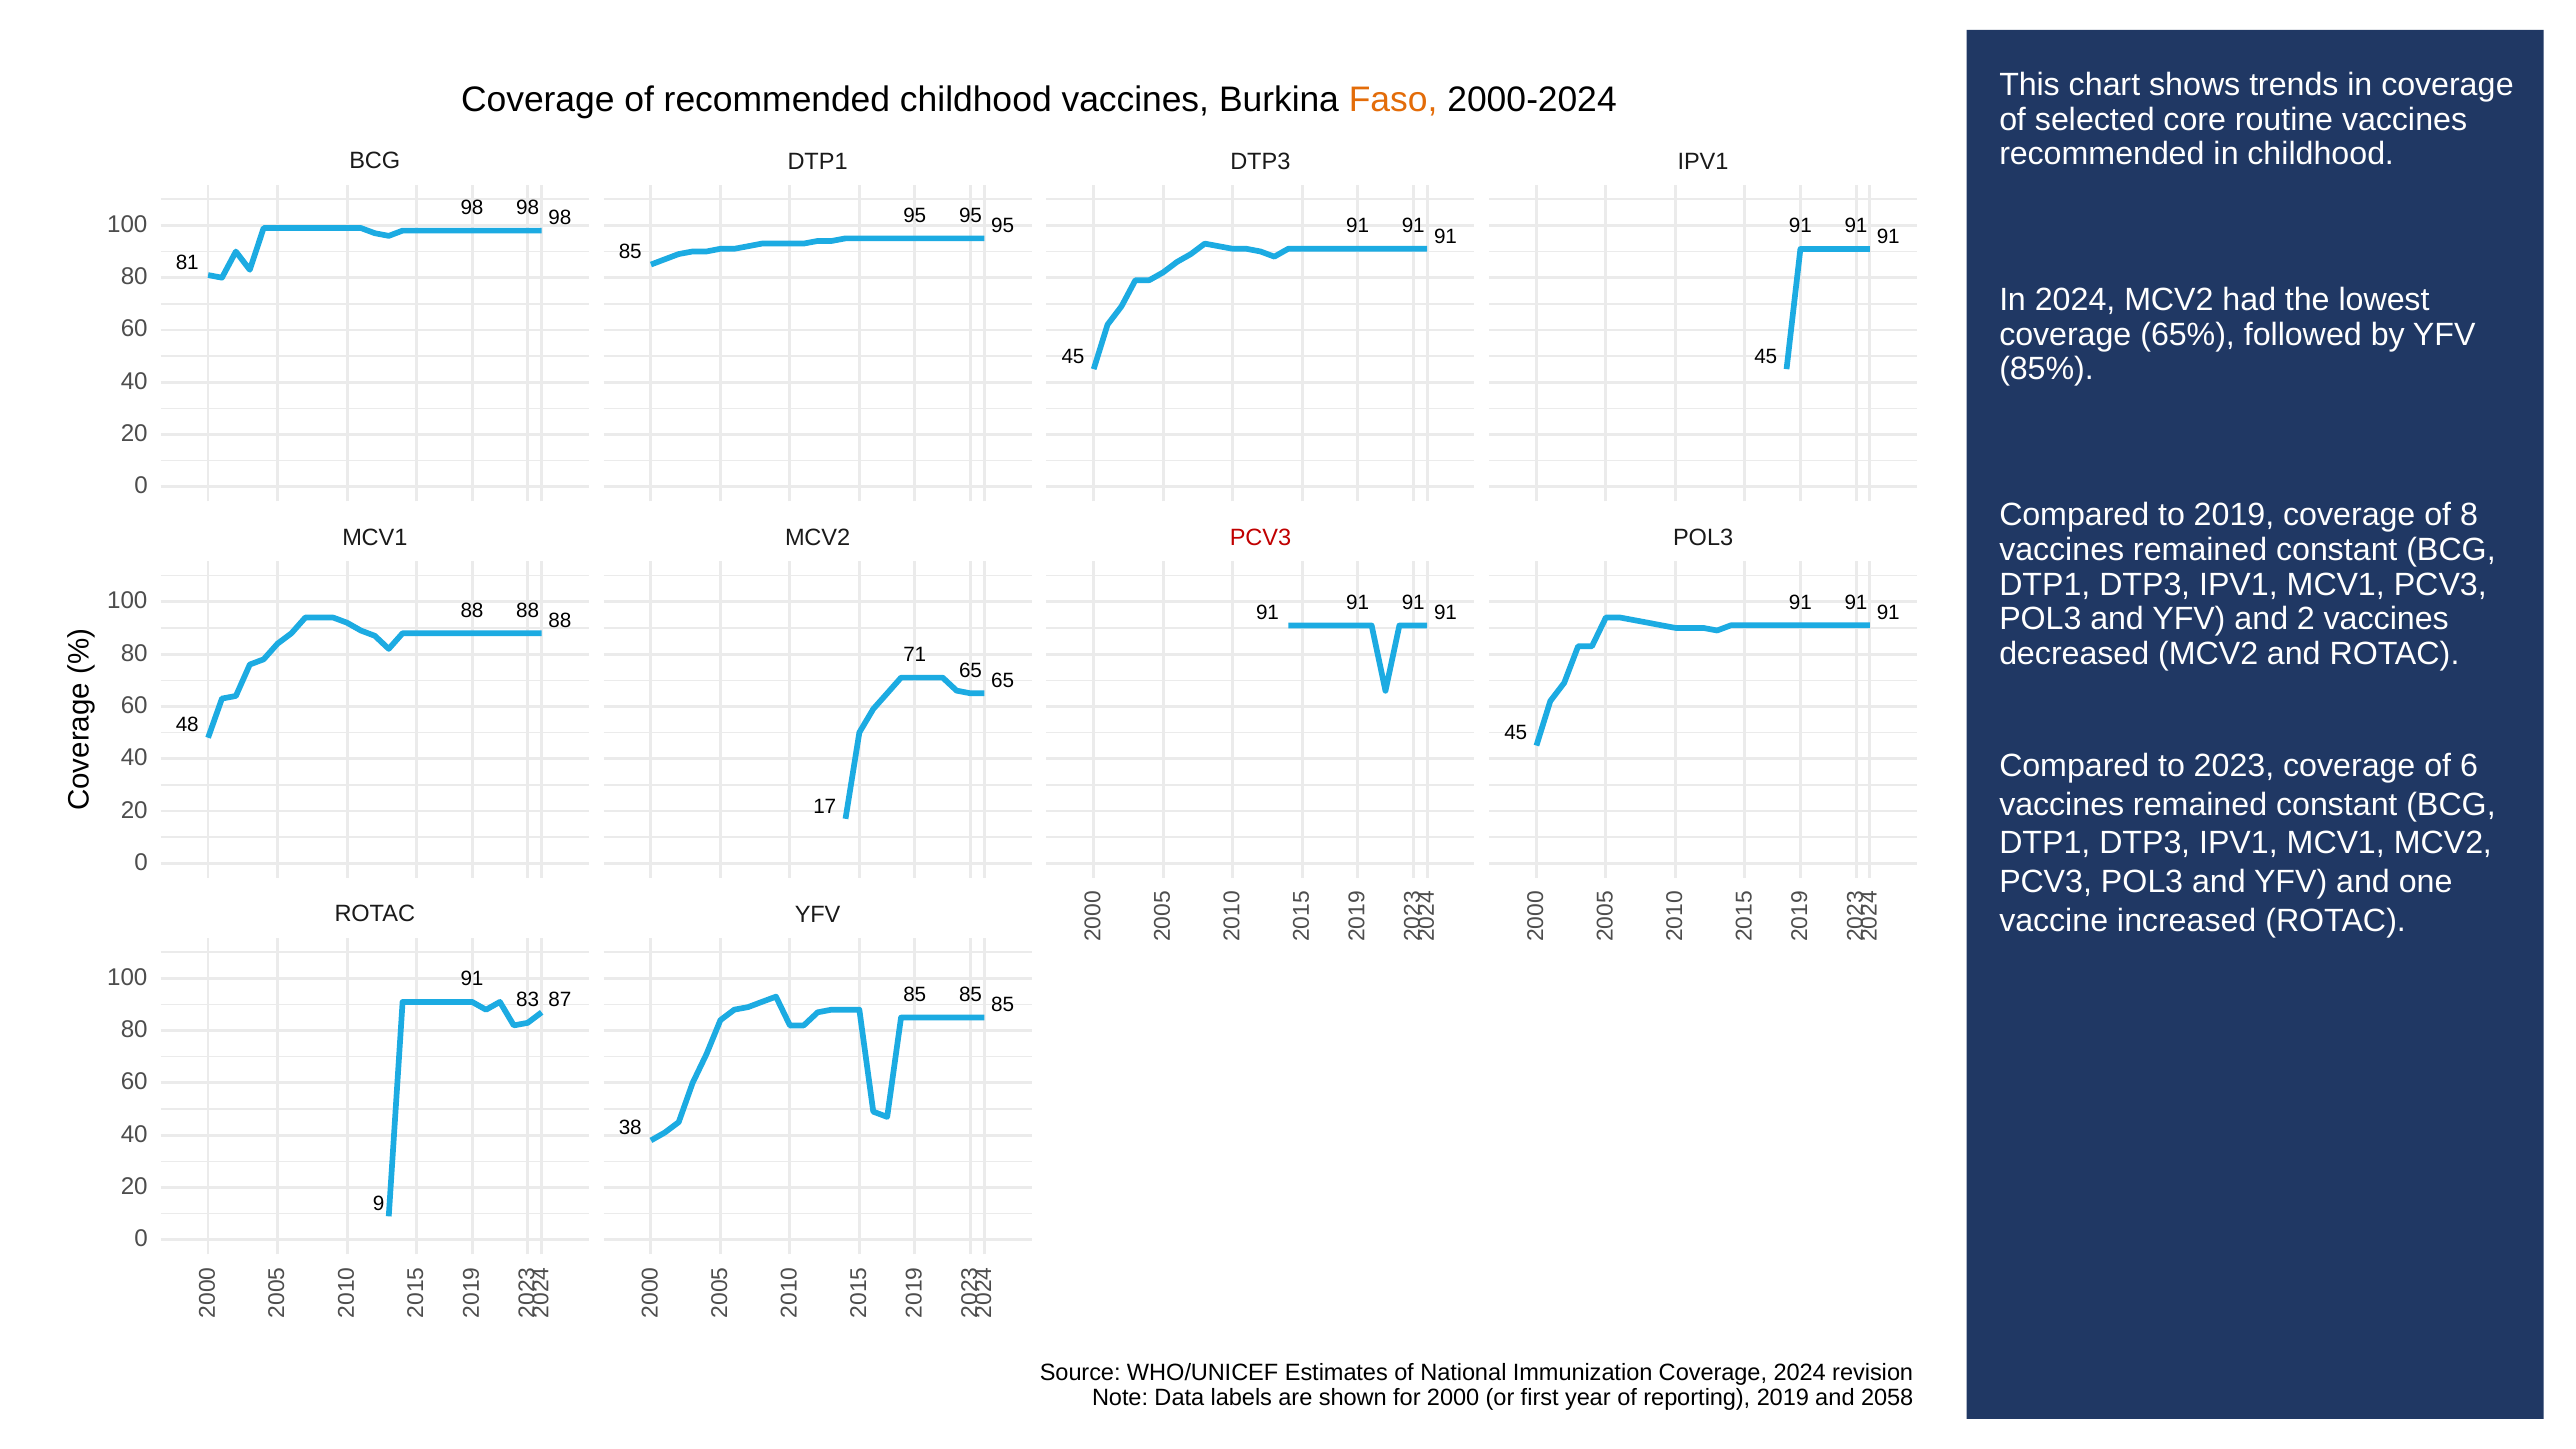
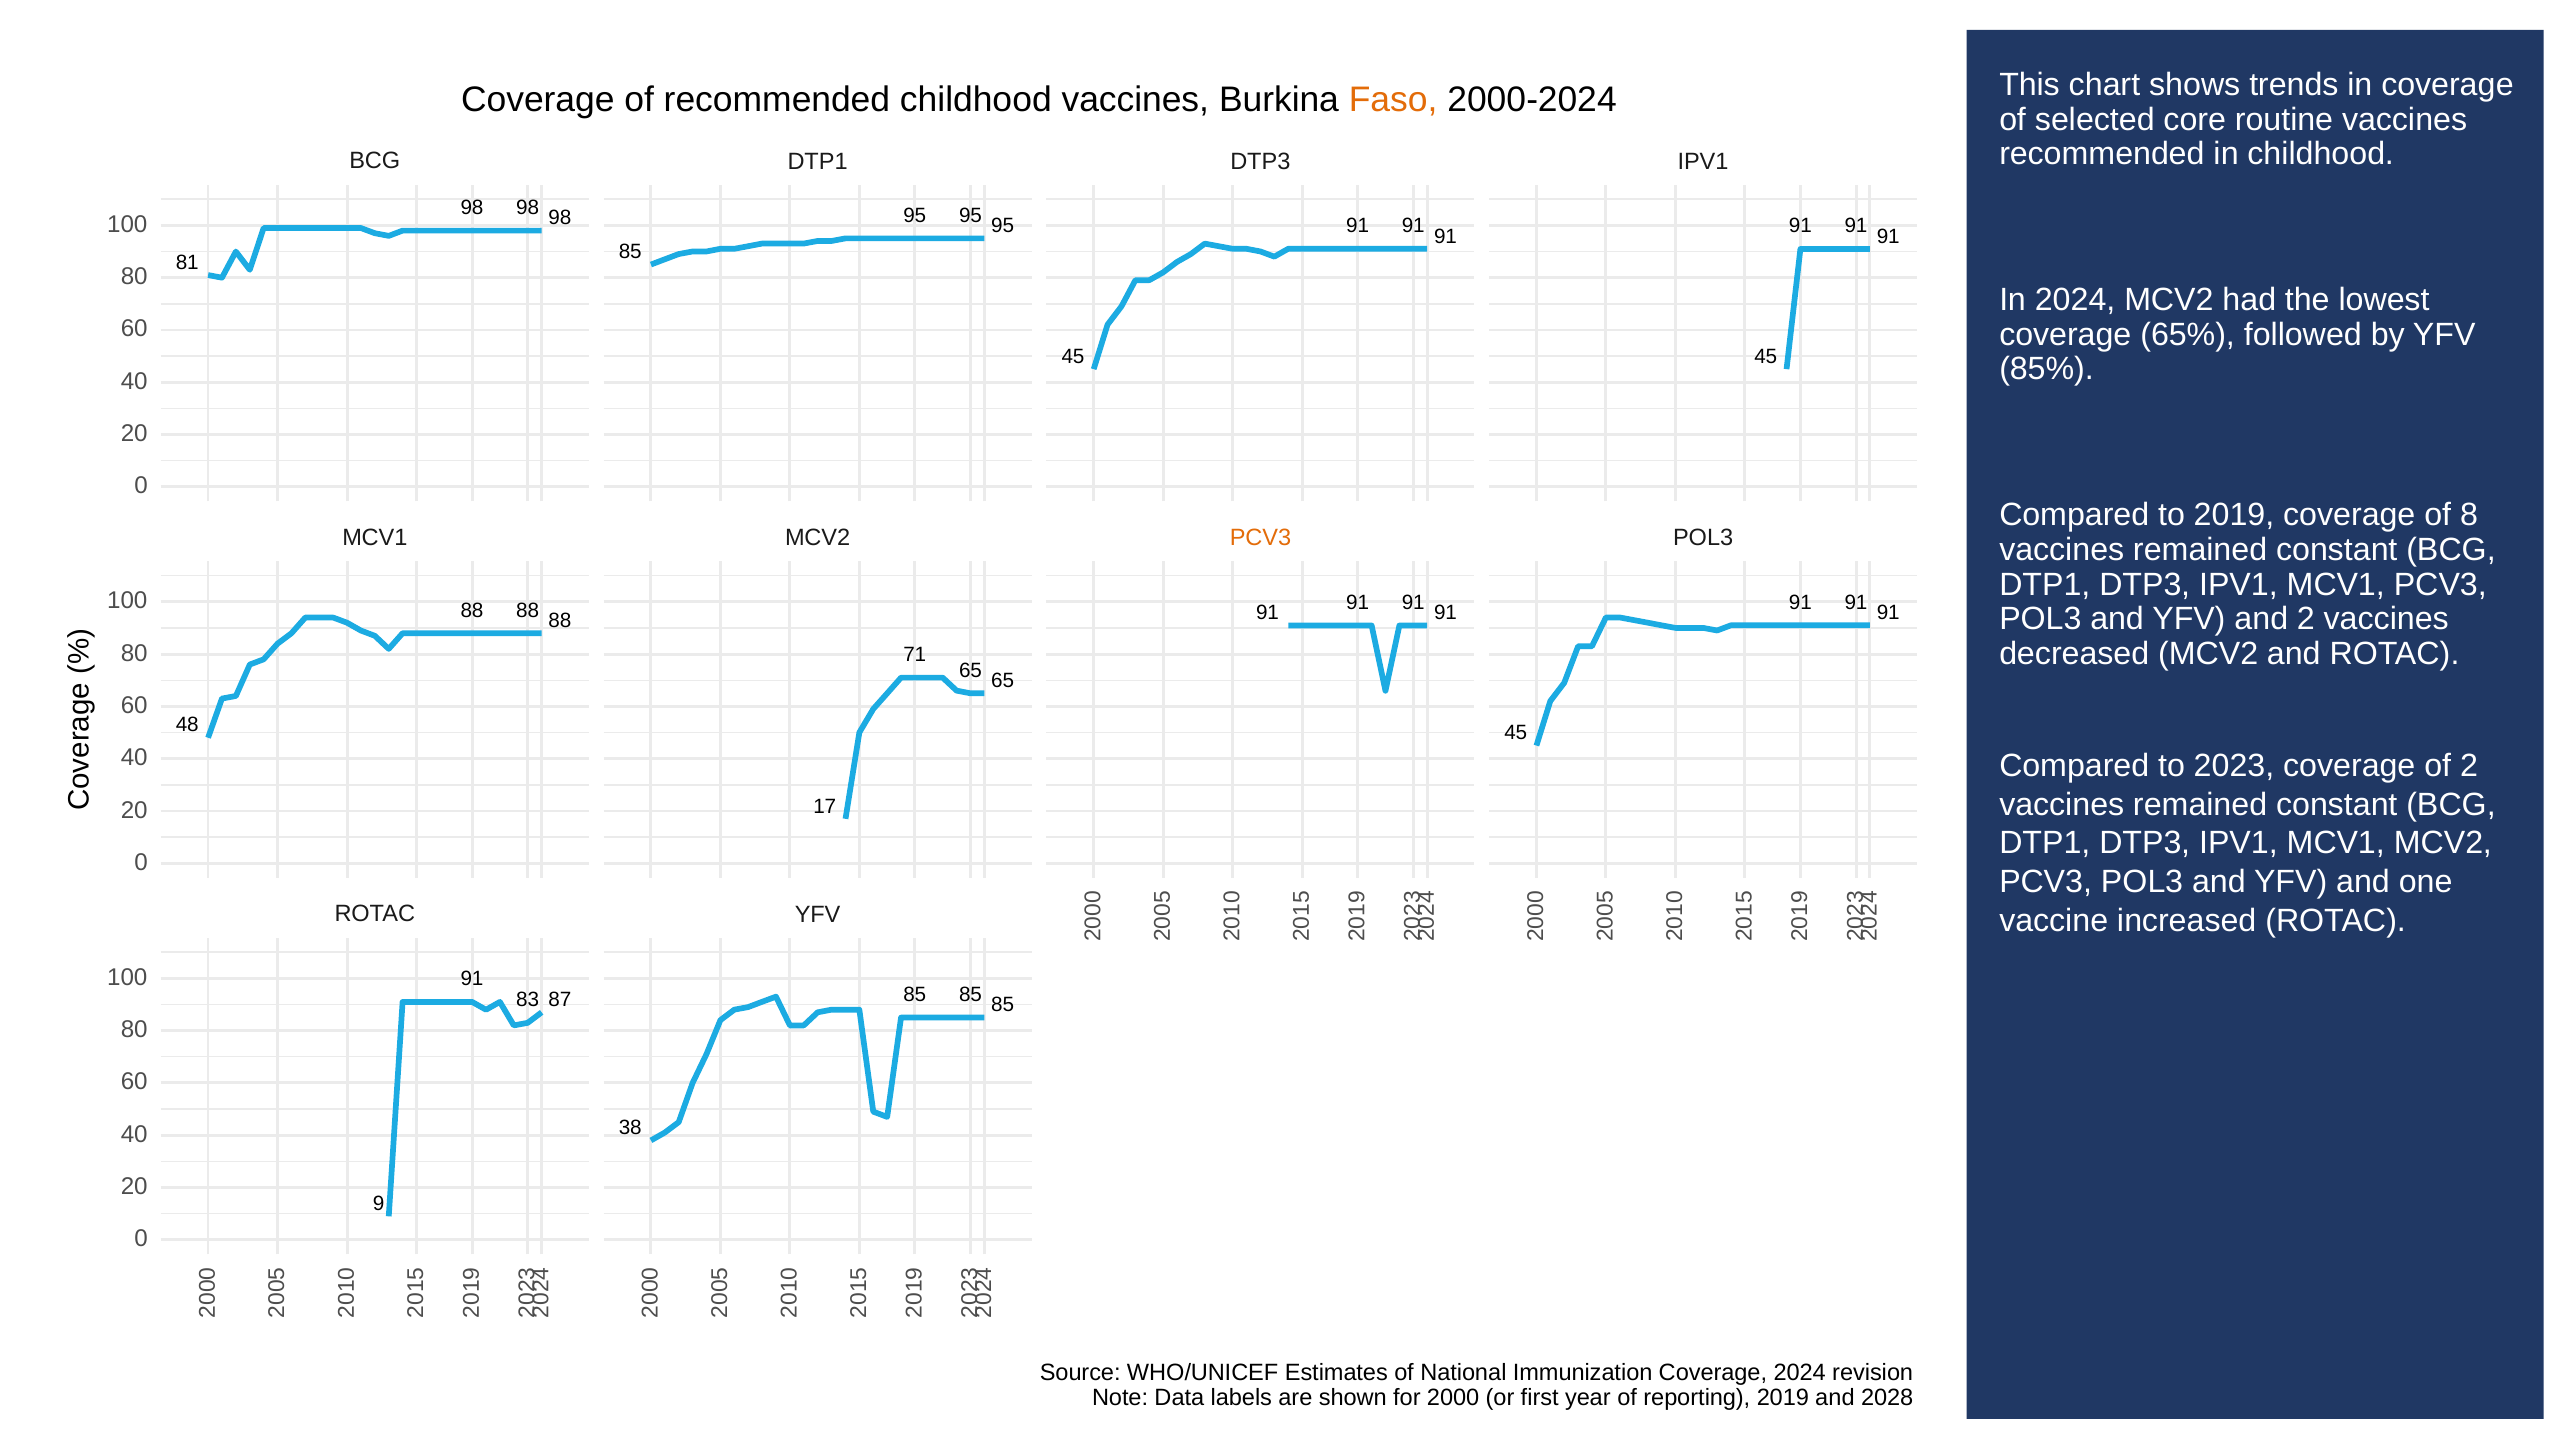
PCV3 at (1261, 538) colour: red -> orange
of 6: 6 -> 2
2058: 2058 -> 2028
